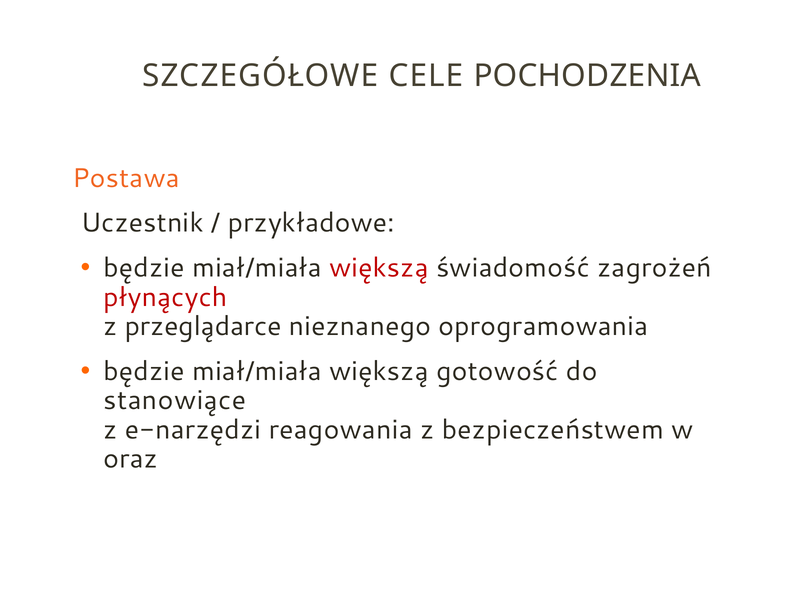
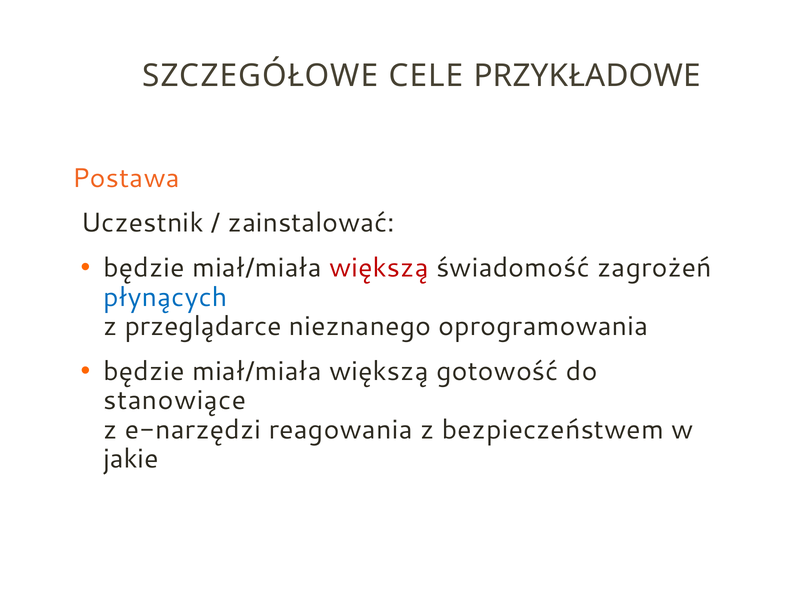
POCHODZENIA: POCHODZENIA -> PRZYKŁADOWE
przykładowe: przykładowe -> zainstalować
płynących colour: red -> blue
oraz: oraz -> jakie
